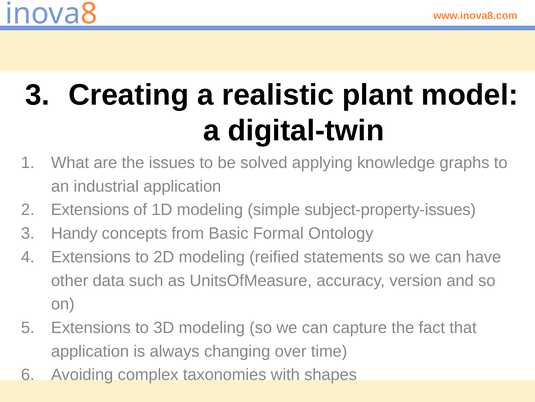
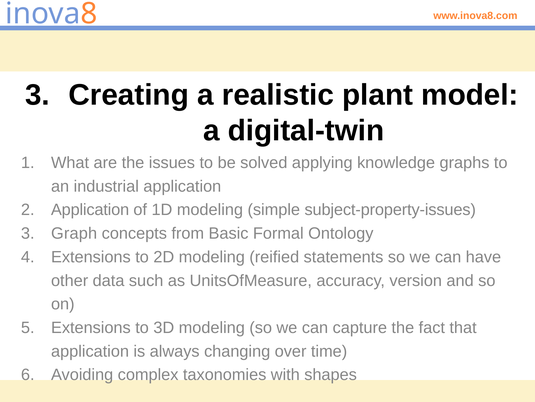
Extensions at (90, 209): Extensions -> Application
Handy: Handy -> Graph
